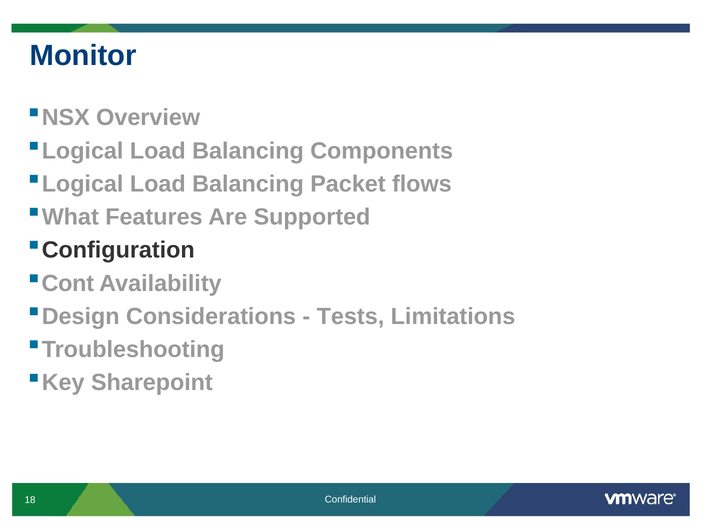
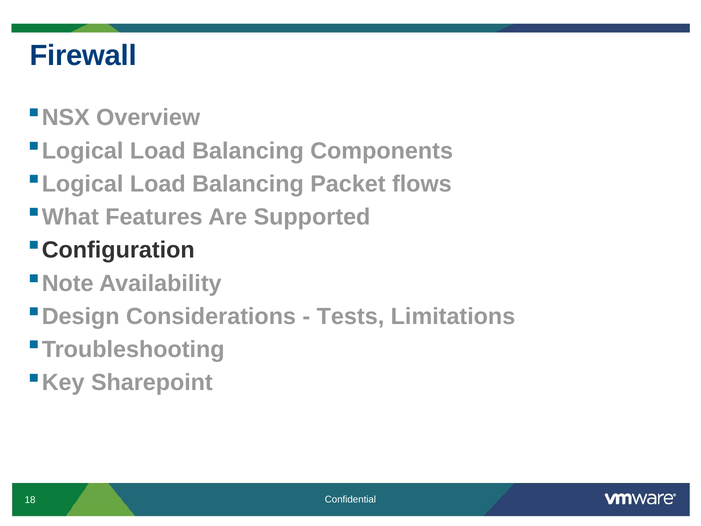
Monitor: Monitor -> Firewall
Cont: Cont -> Note
